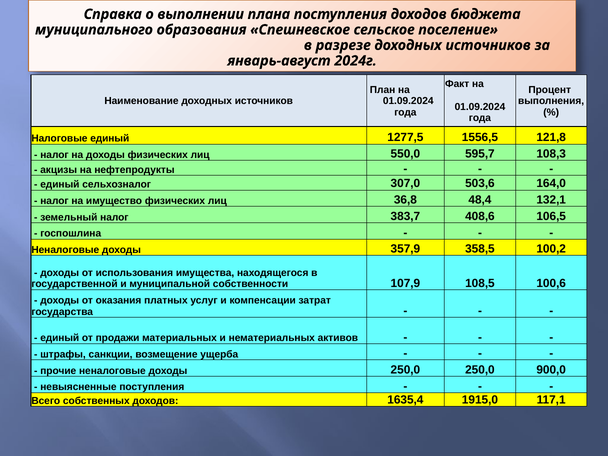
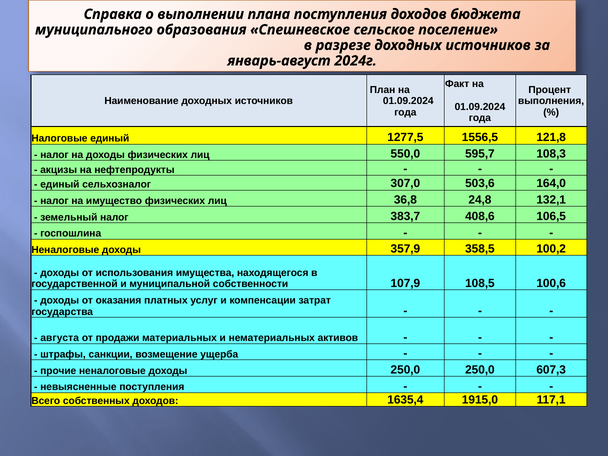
48,4: 48,4 -> 24,8
единый at (60, 338): единый -> августа
900,0: 900,0 -> 607,3
